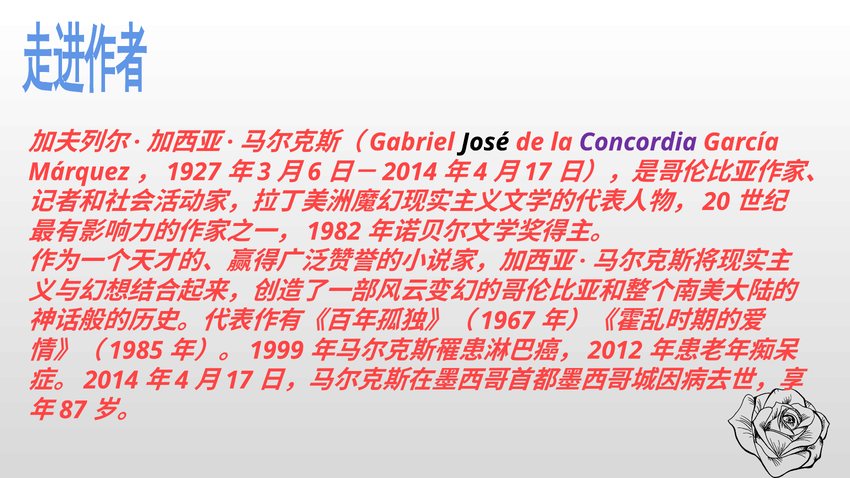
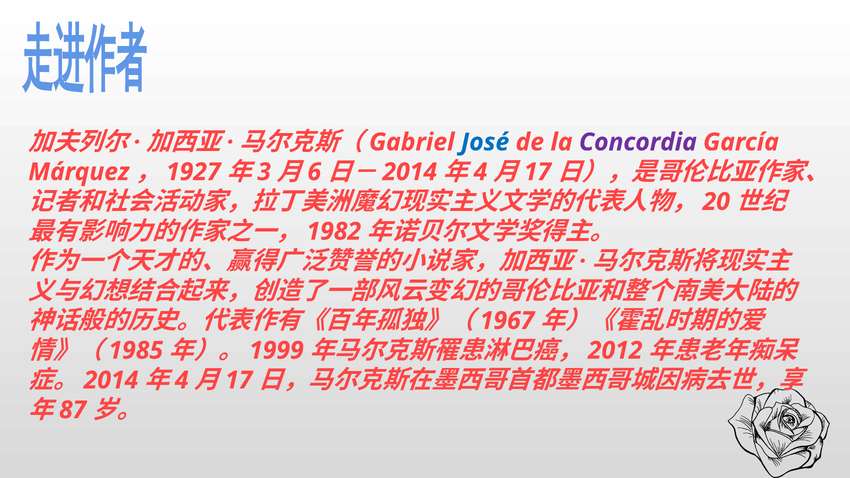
José colour: black -> blue
